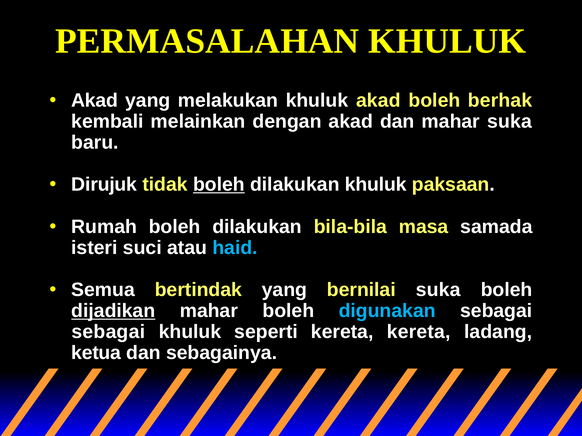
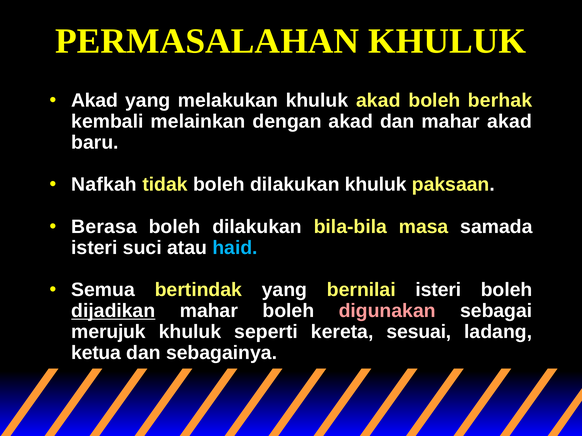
mahar suka: suka -> akad
Dirujuk: Dirujuk -> Nafkah
boleh at (219, 185) underline: present -> none
Rumah: Rumah -> Berasa
bernilai suka: suka -> isteri
digunakan colour: light blue -> pink
sebagai at (108, 332): sebagai -> merujuk
kereta kereta: kereta -> sesuai
